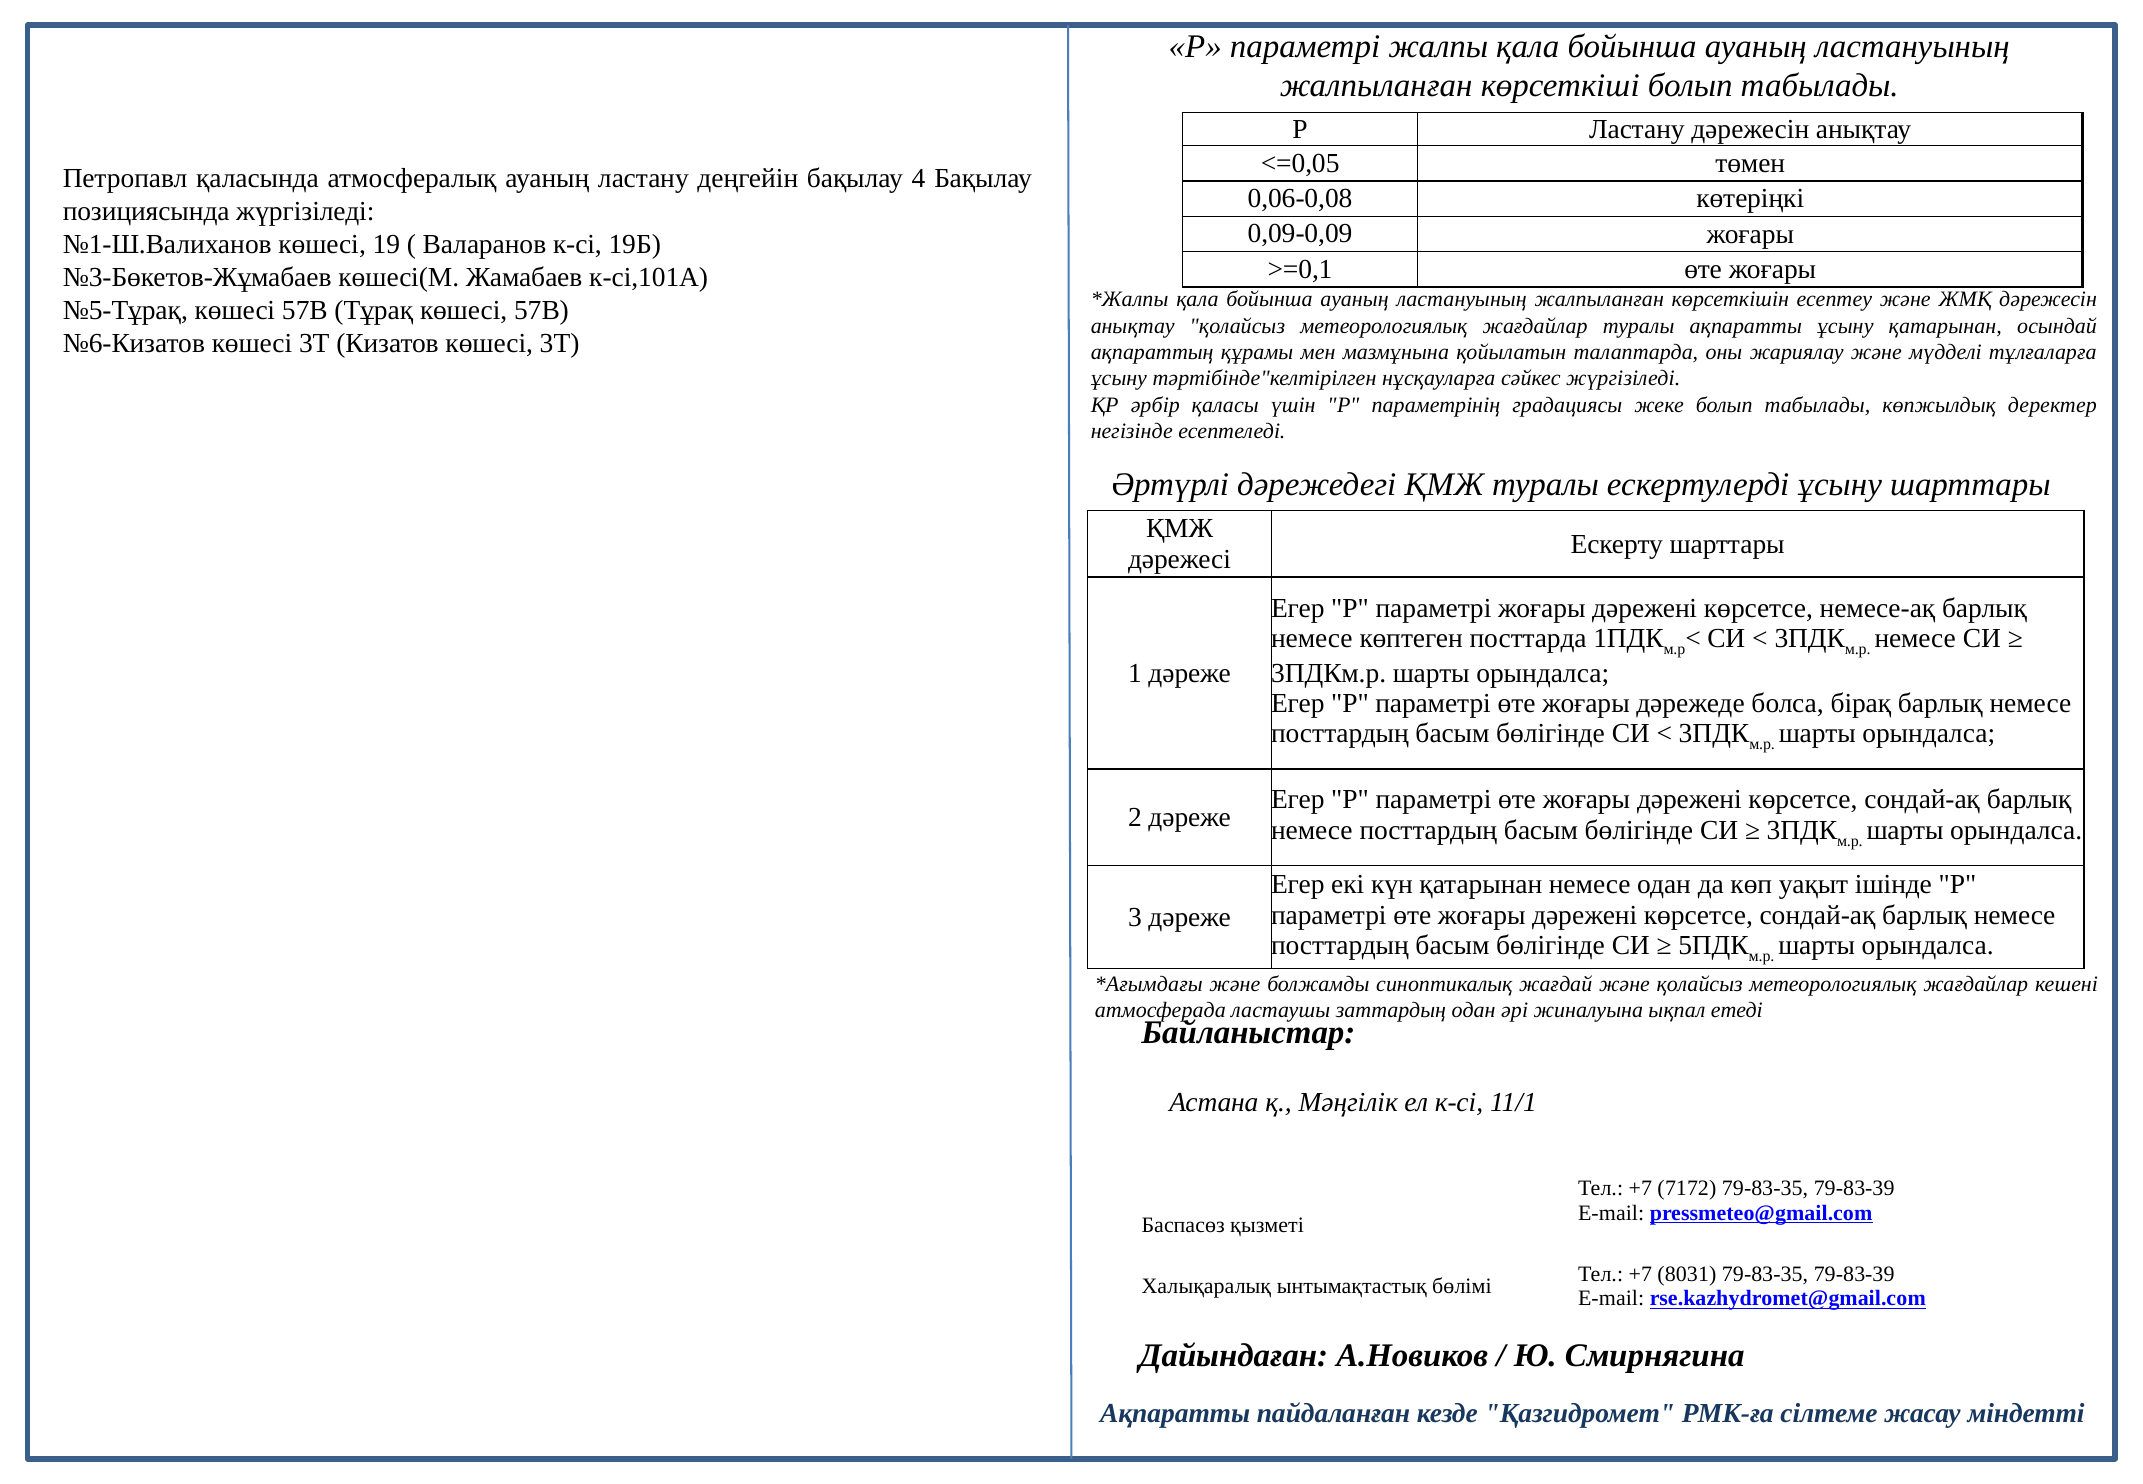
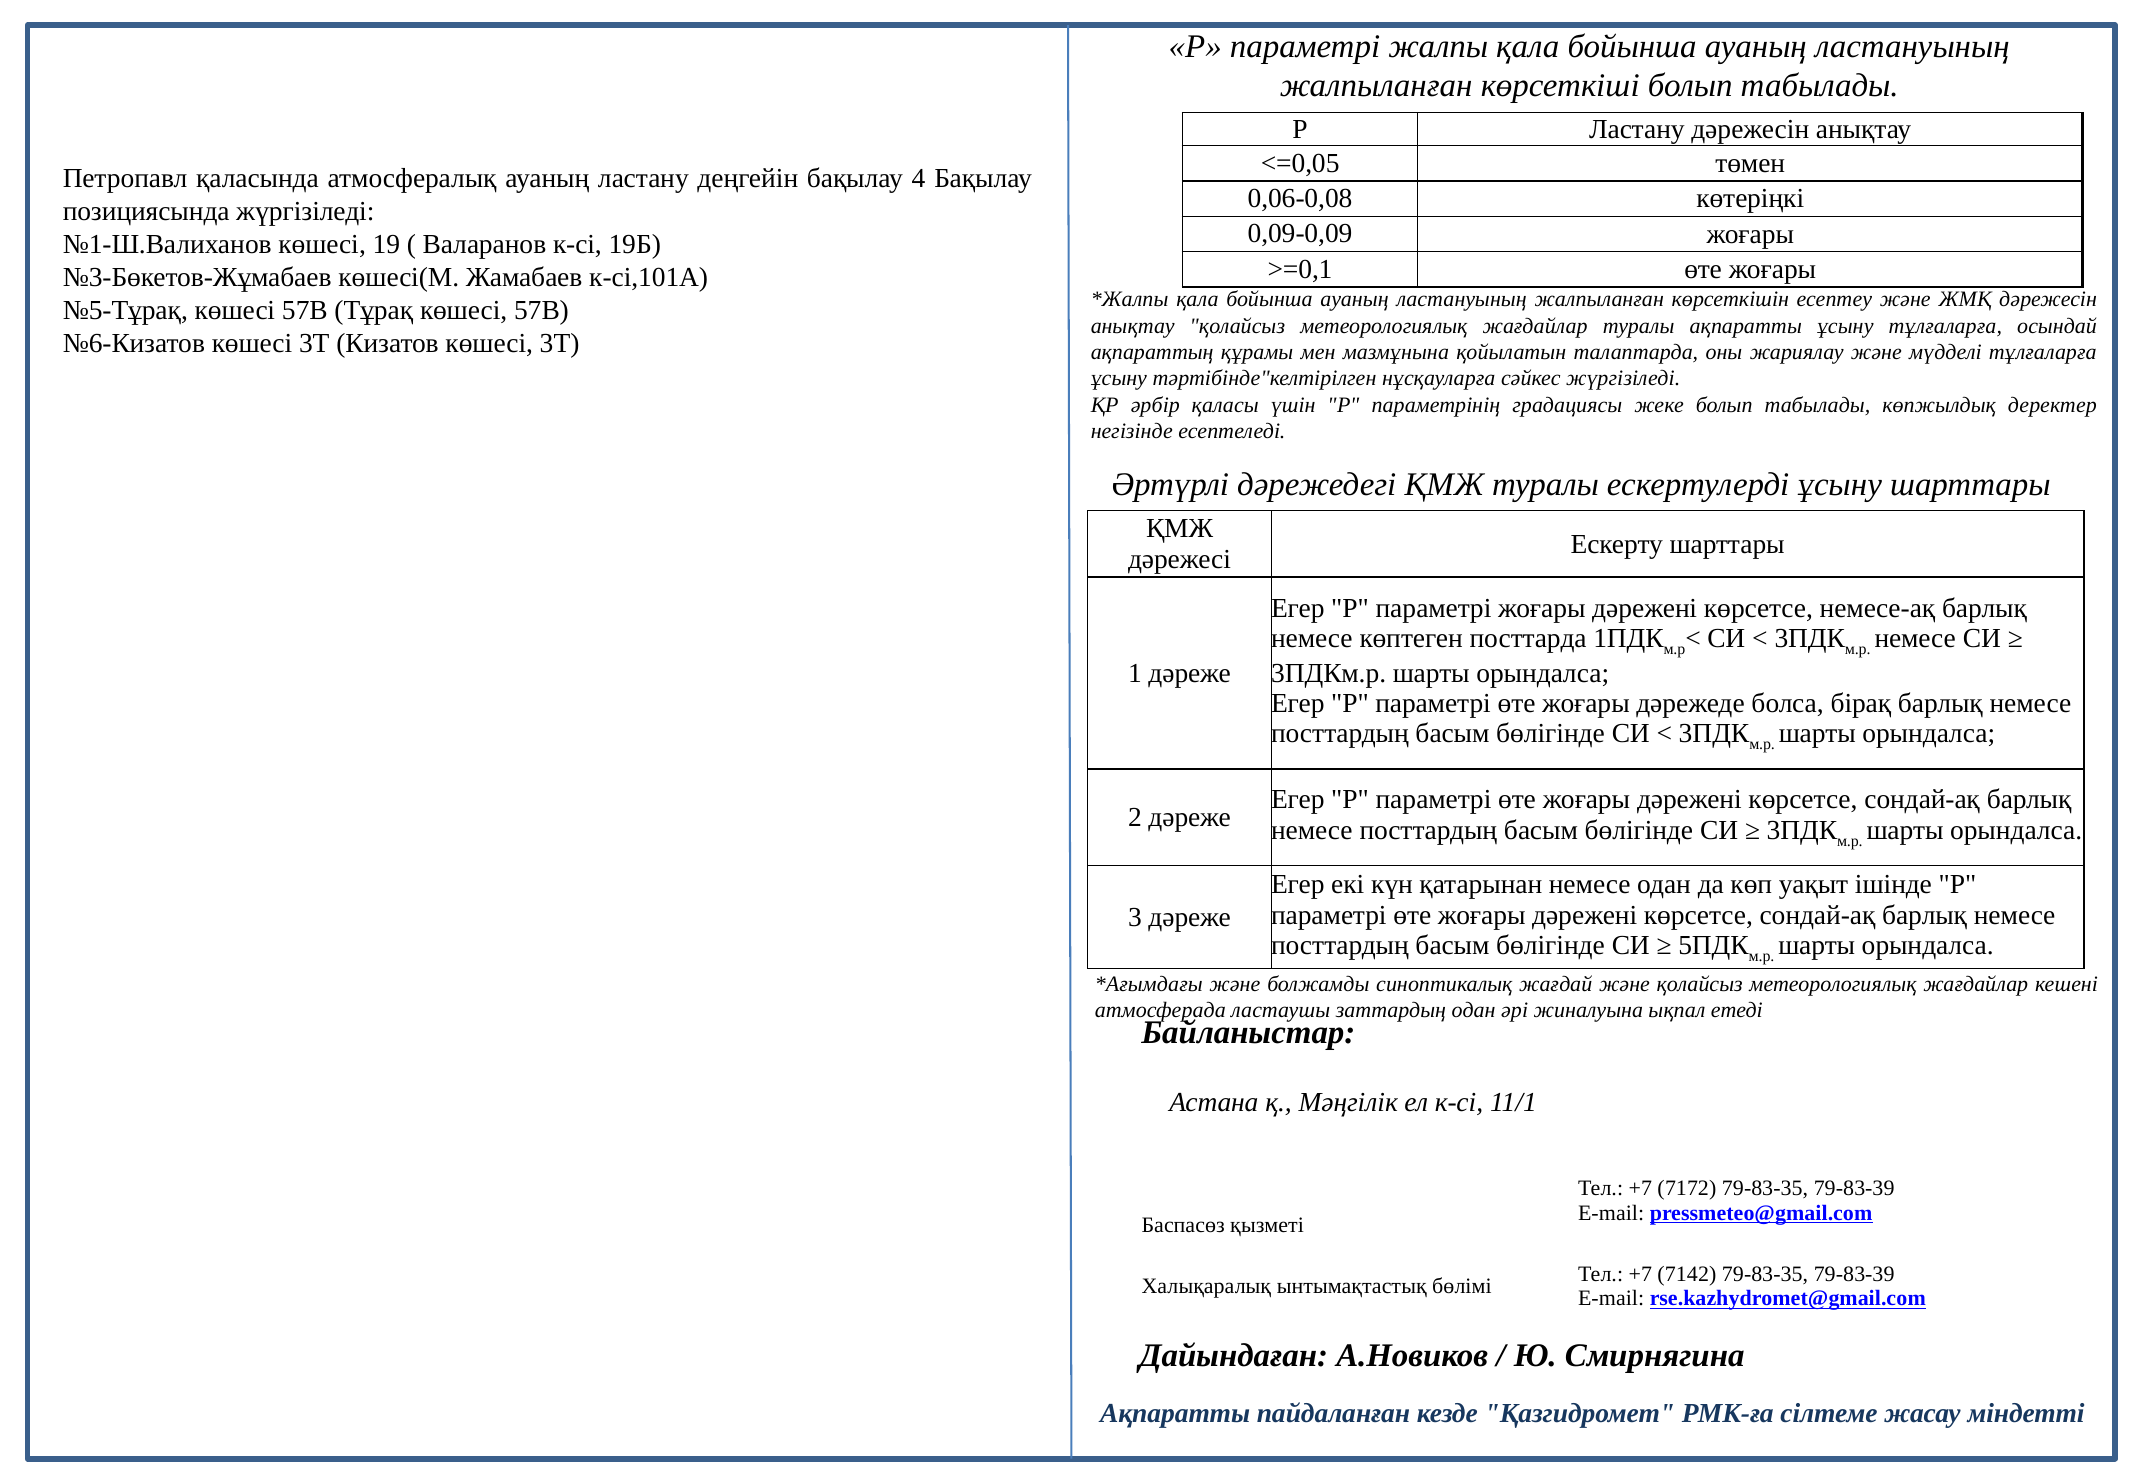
ұсыну қатарынан: қатарынан -> тұлғаларға
8031: 8031 -> 7142
